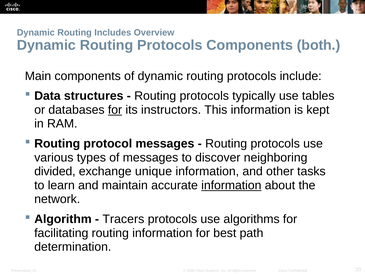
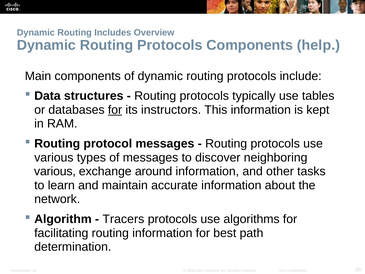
both: both -> help
divided at (55, 171): divided -> various
unique: unique -> around
information at (231, 185) underline: present -> none
